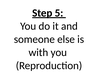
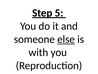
else underline: none -> present
